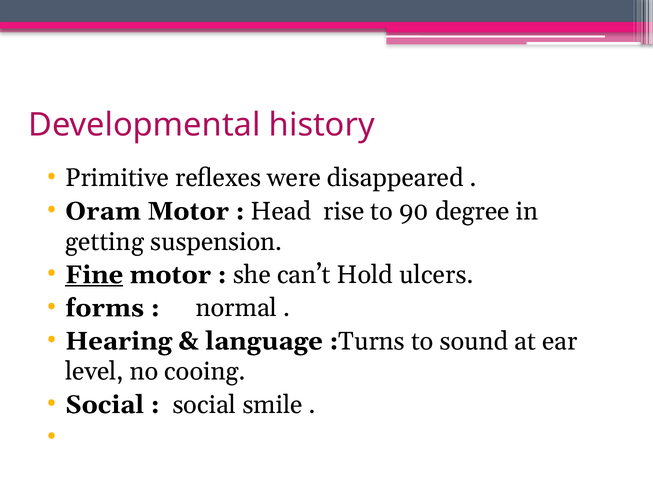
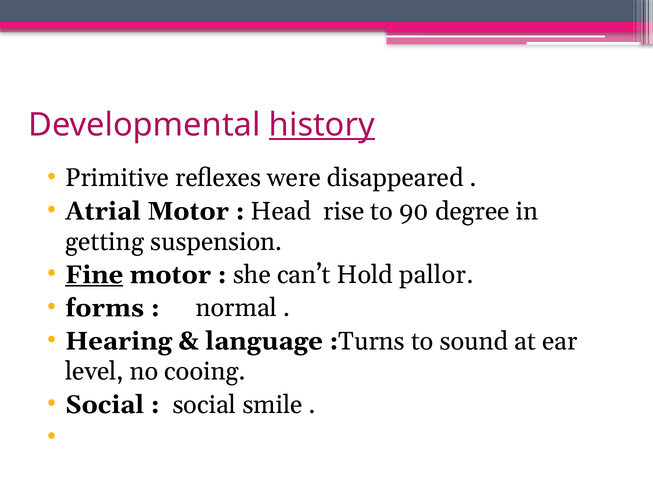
history underline: none -> present
Oram: Oram -> Atrial
ulcers: ulcers -> pallor
